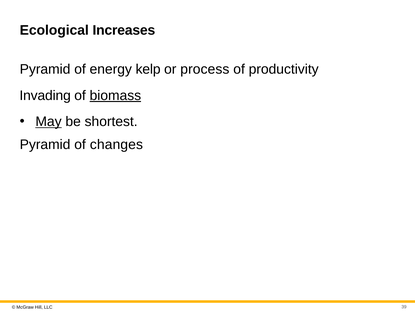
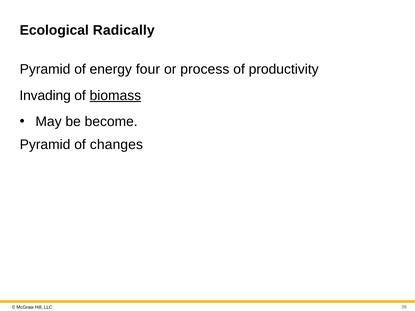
Increases: Increases -> Radically
kelp: kelp -> four
May underline: present -> none
shortest: shortest -> become
